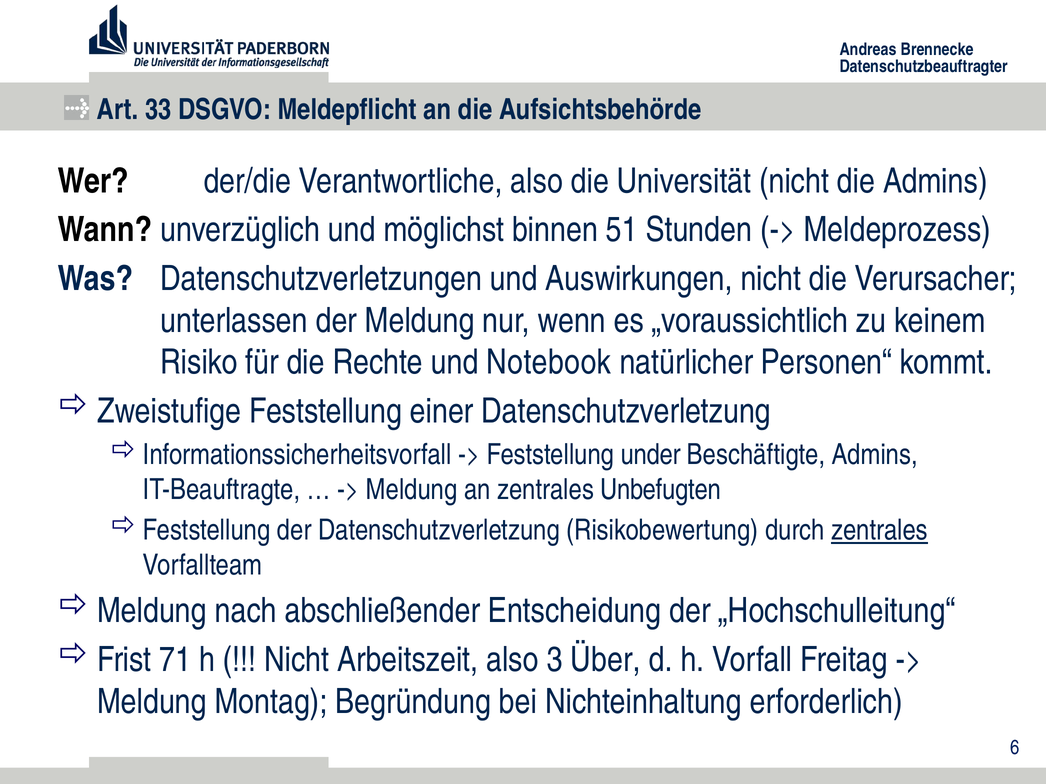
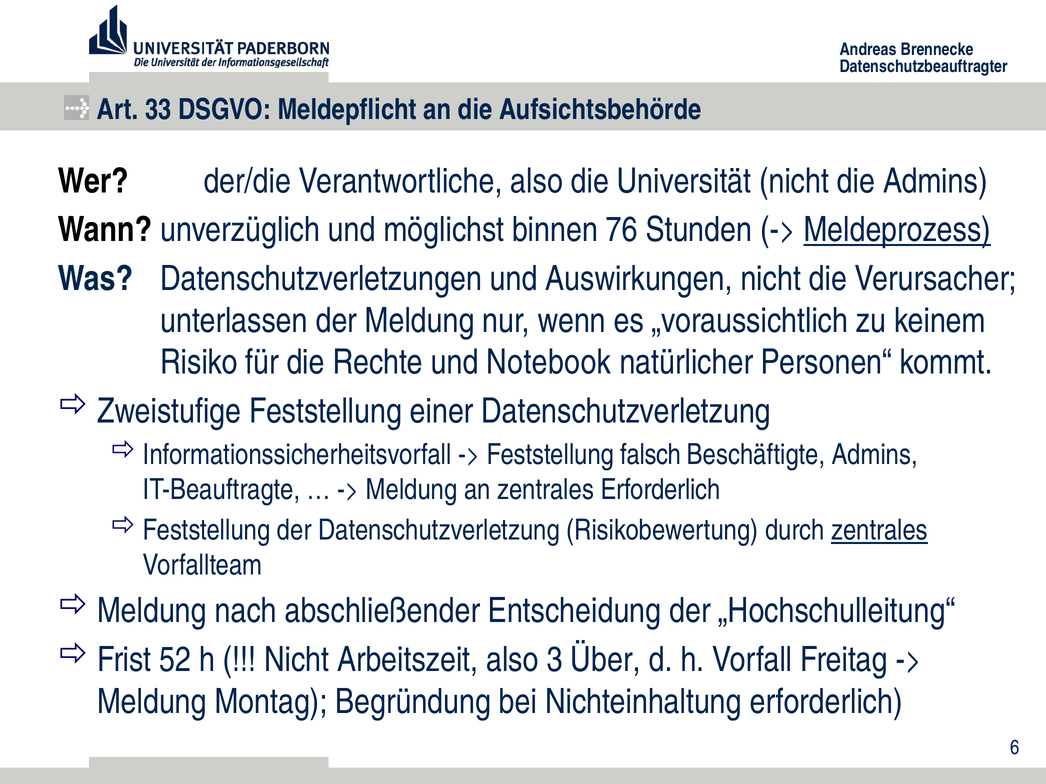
51: 51 -> 76
Meldeprozess underline: none -> present
under: under -> falsch
zentrales Unbefugten: Unbefugten -> Erforderlich
71: 71 -> 52
